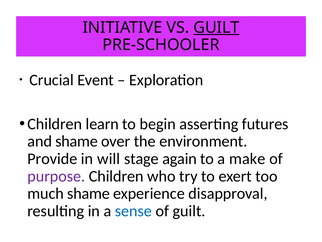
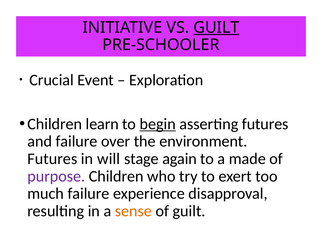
begin underline: none -> present
and shame: shame -> failure
Provide at (52, 158): Provide -> Futures
make: make -> made
much shame: shame -> failure
sense colour: blue -> orange
